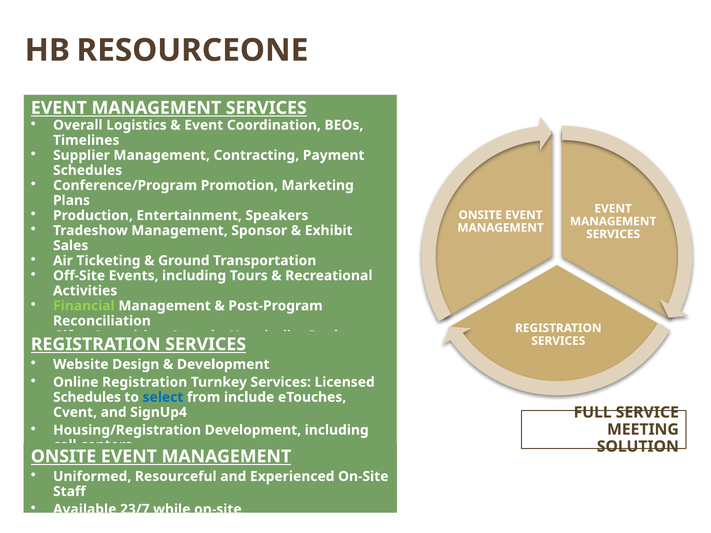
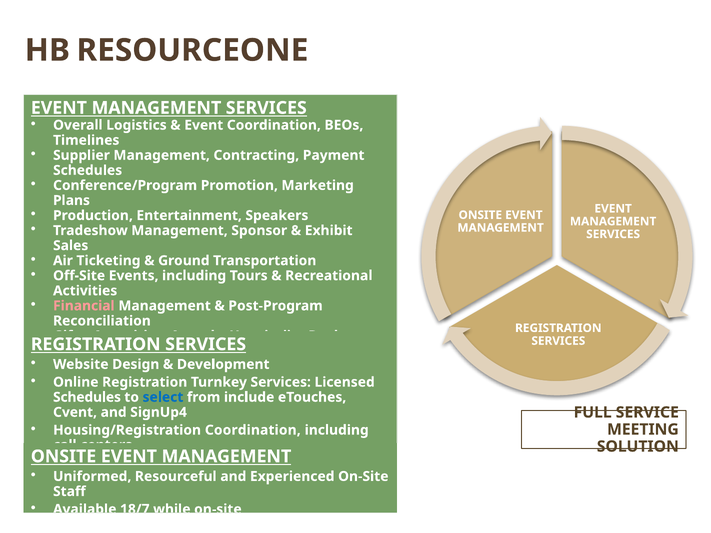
Financial colour: light green -> pink
Housing/Registration Development: Development -> Coordination
23/7: 23/7 -> 18/7
